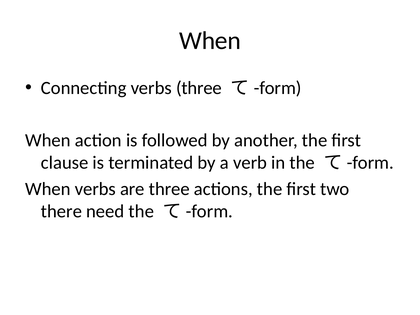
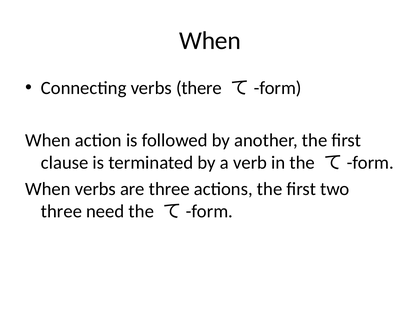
verbs three: three -> there
there at (61, 211): there -> three
